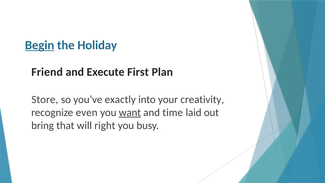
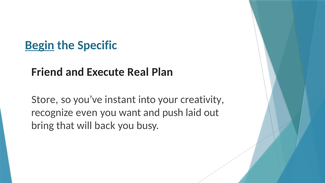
Holiday: Holiday -> Specific
First: First -> Real
exactly: exactly -> instant
want underline: present -> none
time: time -> push
right: right -> back
